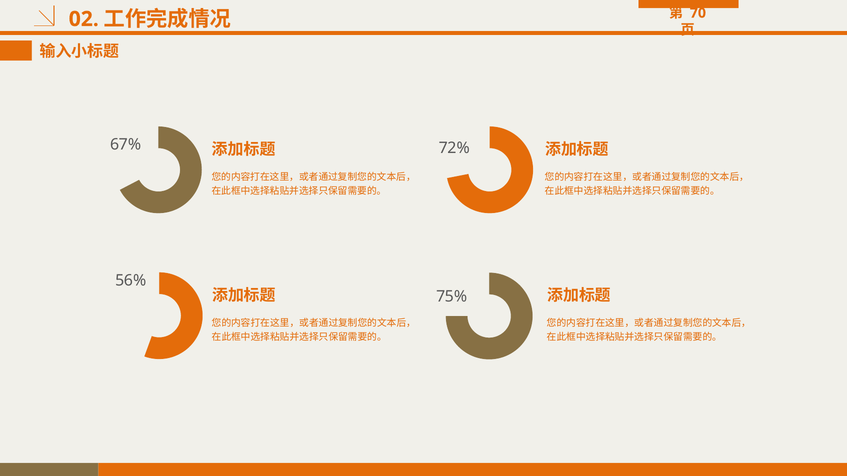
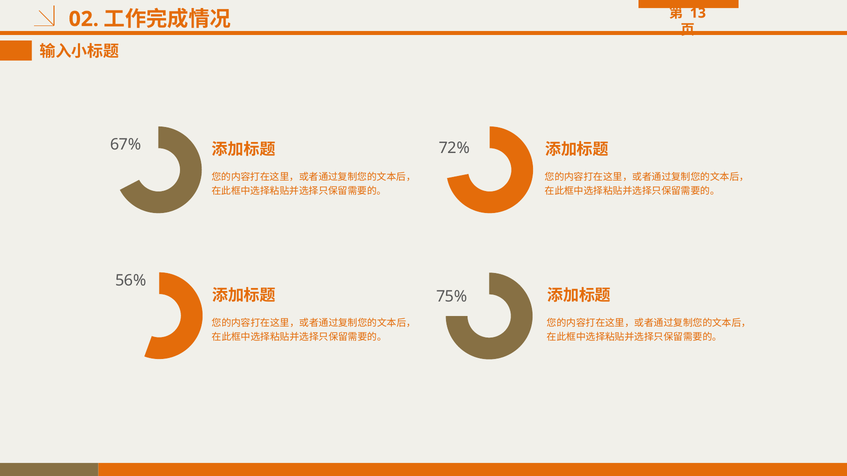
70: 70 -> 13
